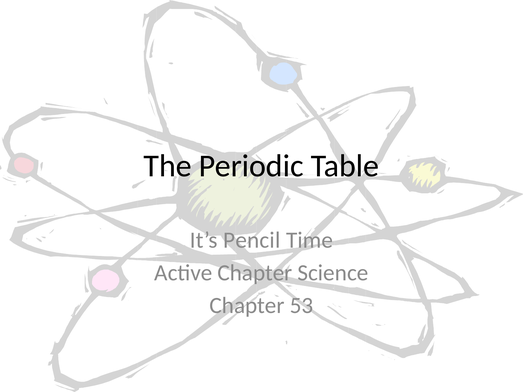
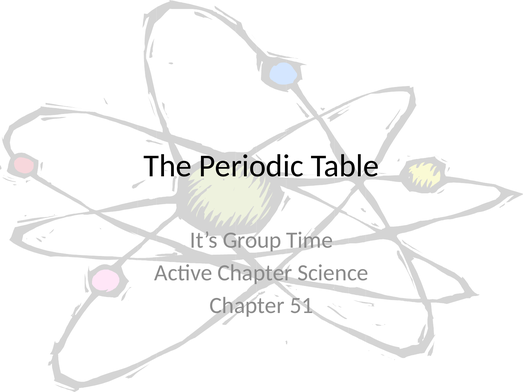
Pencil: Pencil -> Group
53: 53 -> 51
